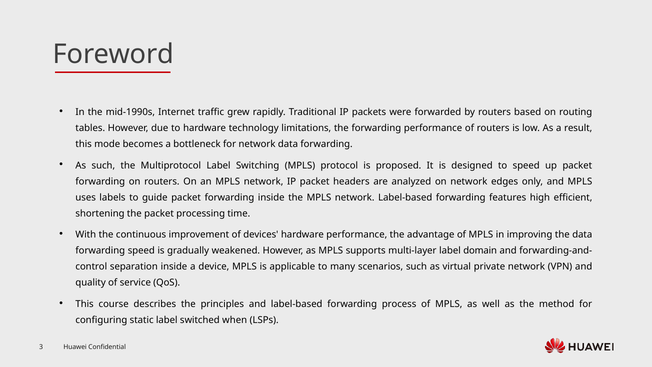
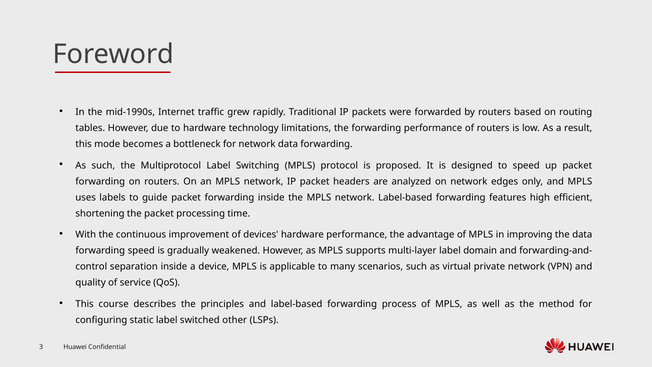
when: when -> other
